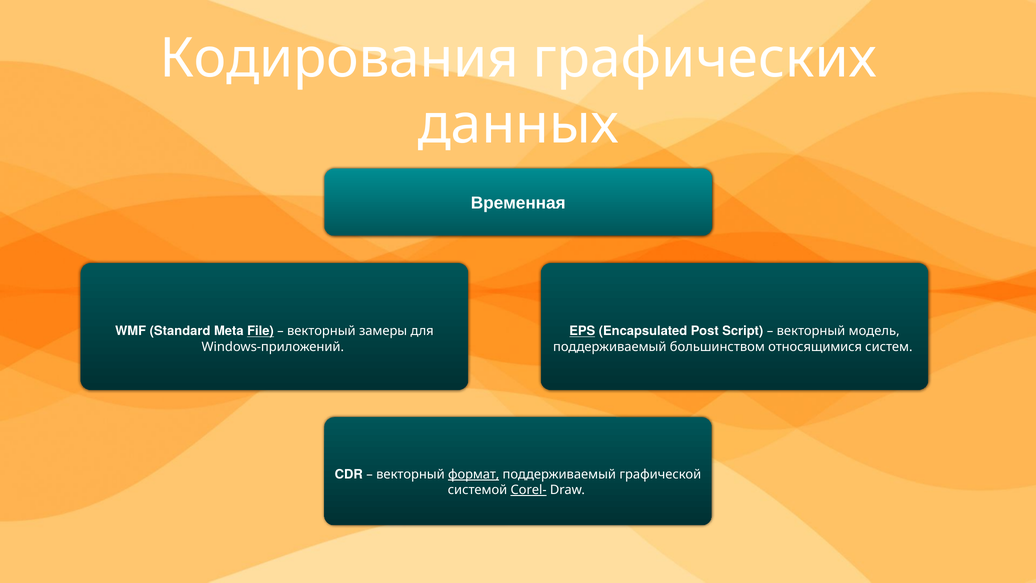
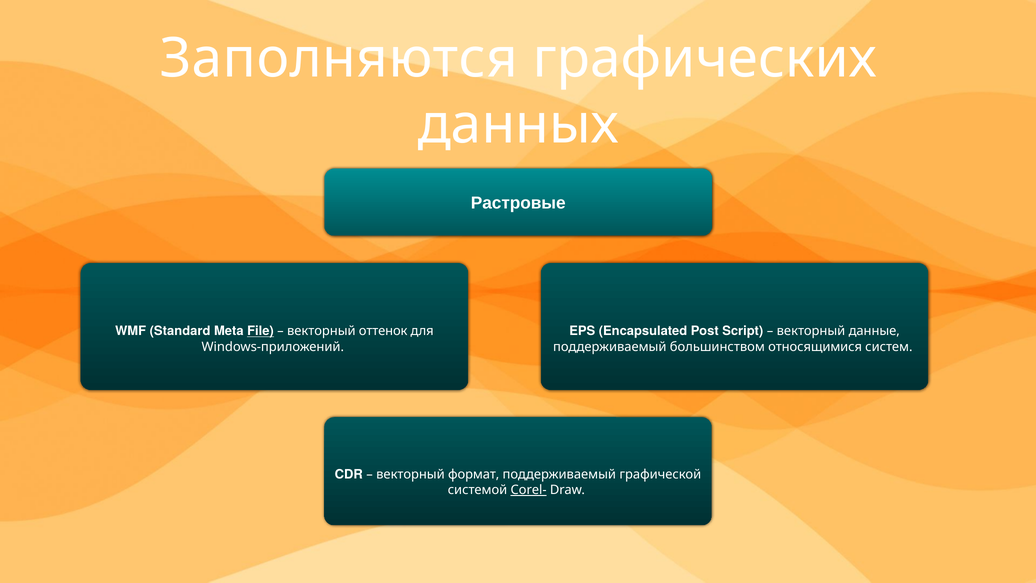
Кодирования: Кодирования -> Заполняются
Временная: Временная -> Растровые
замеры: замеры -> оттенок
EPS underline: present -> none
модель: модель -> данные
формат underline: present -> none
